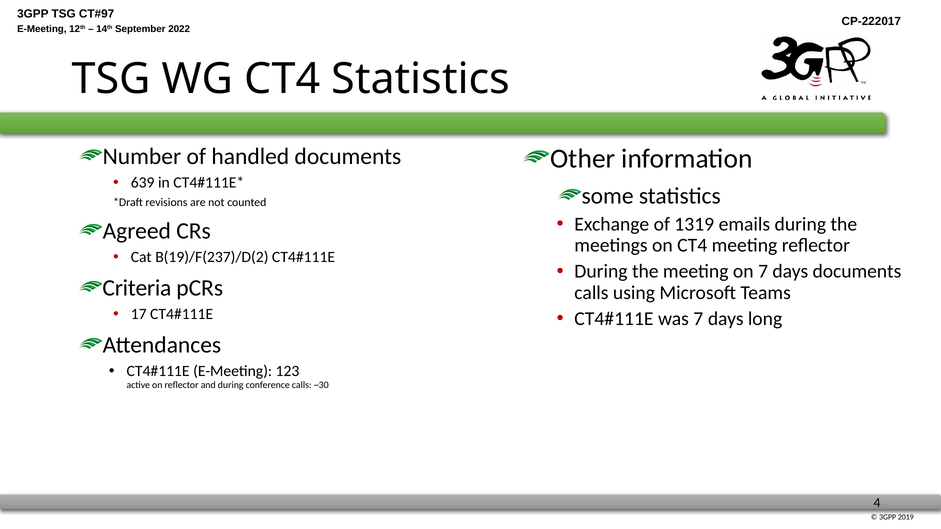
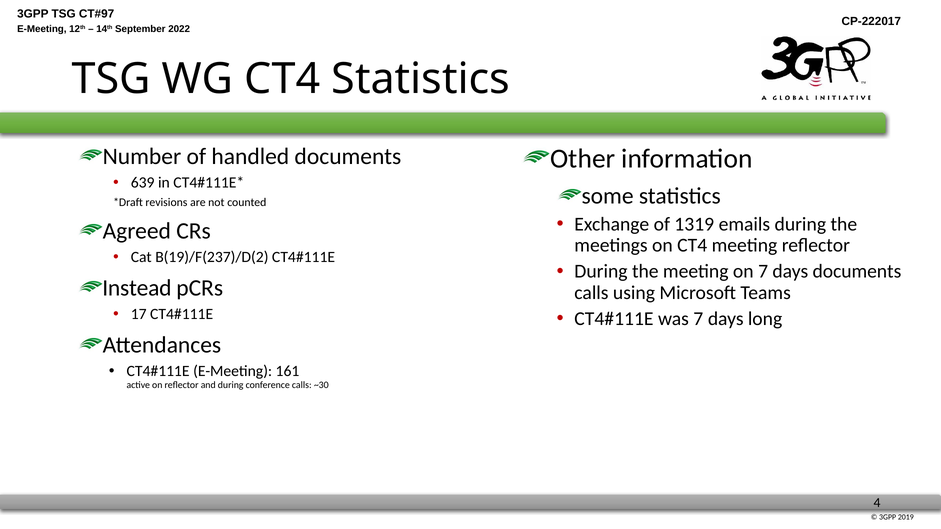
Criteria: Criteria -> Instead
123: 123 -> 161
